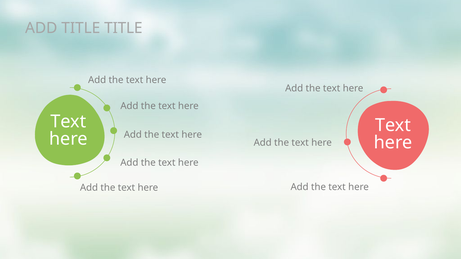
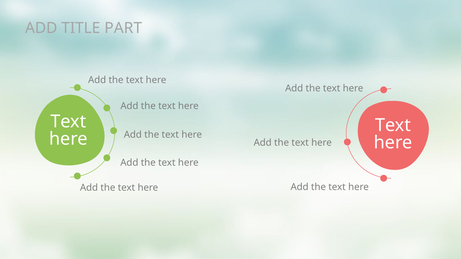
TITLE TITLE: TITLE -> PART
